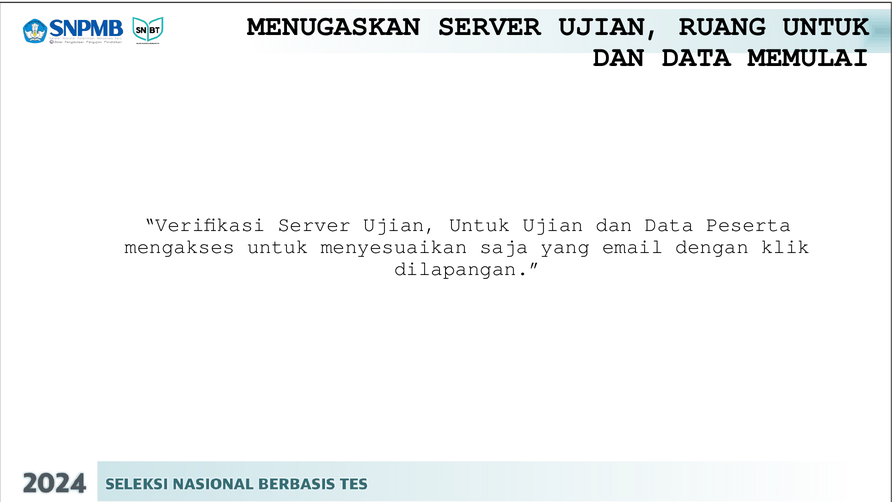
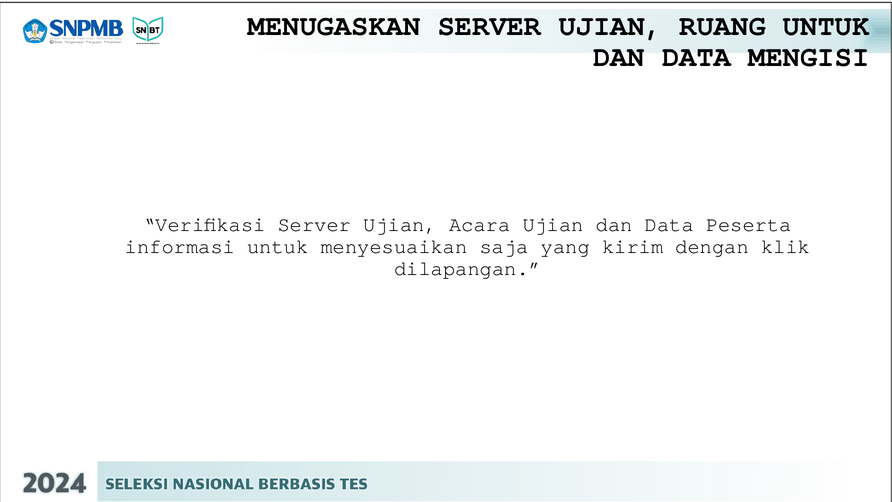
MEMULAI: MEMULAI -> MENGISI
Ujian Untuk: Untuk -> Acara
mengakses: mengakses -> informasi
email: email -> kirim
